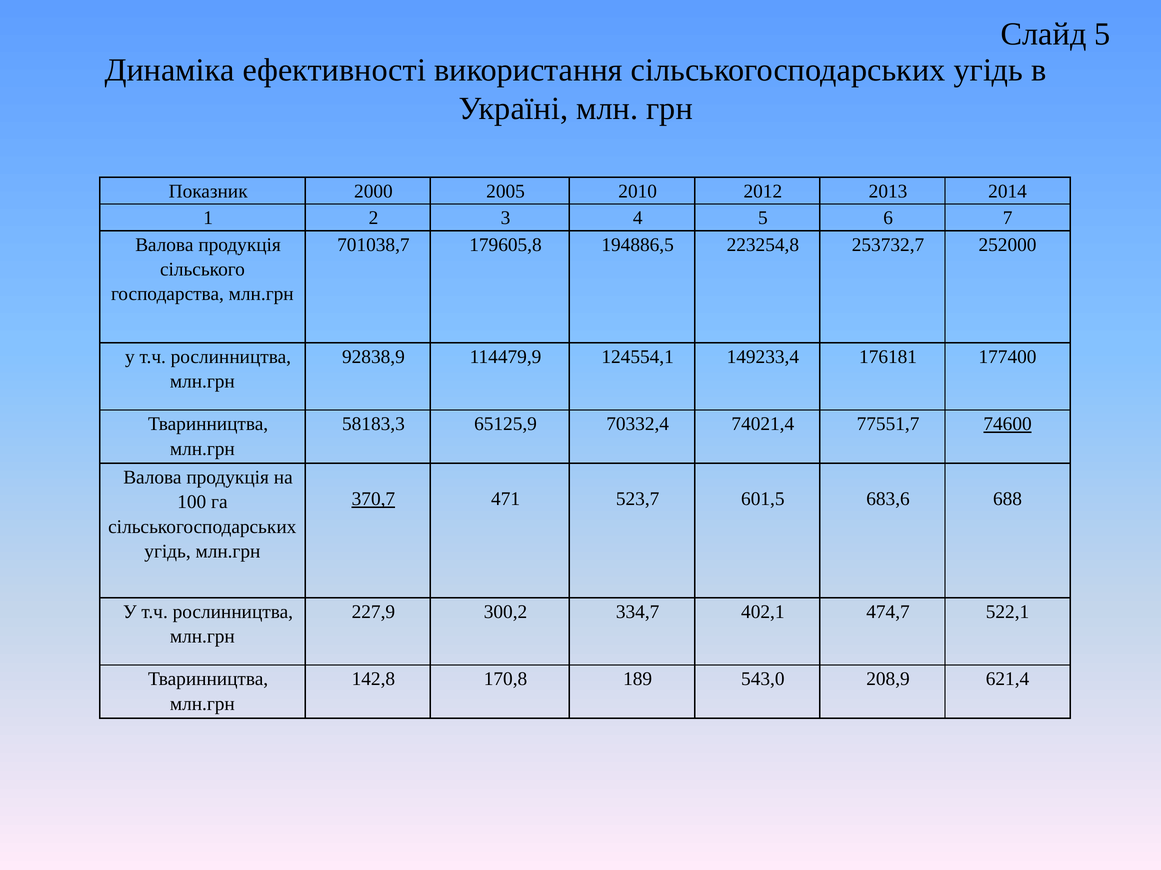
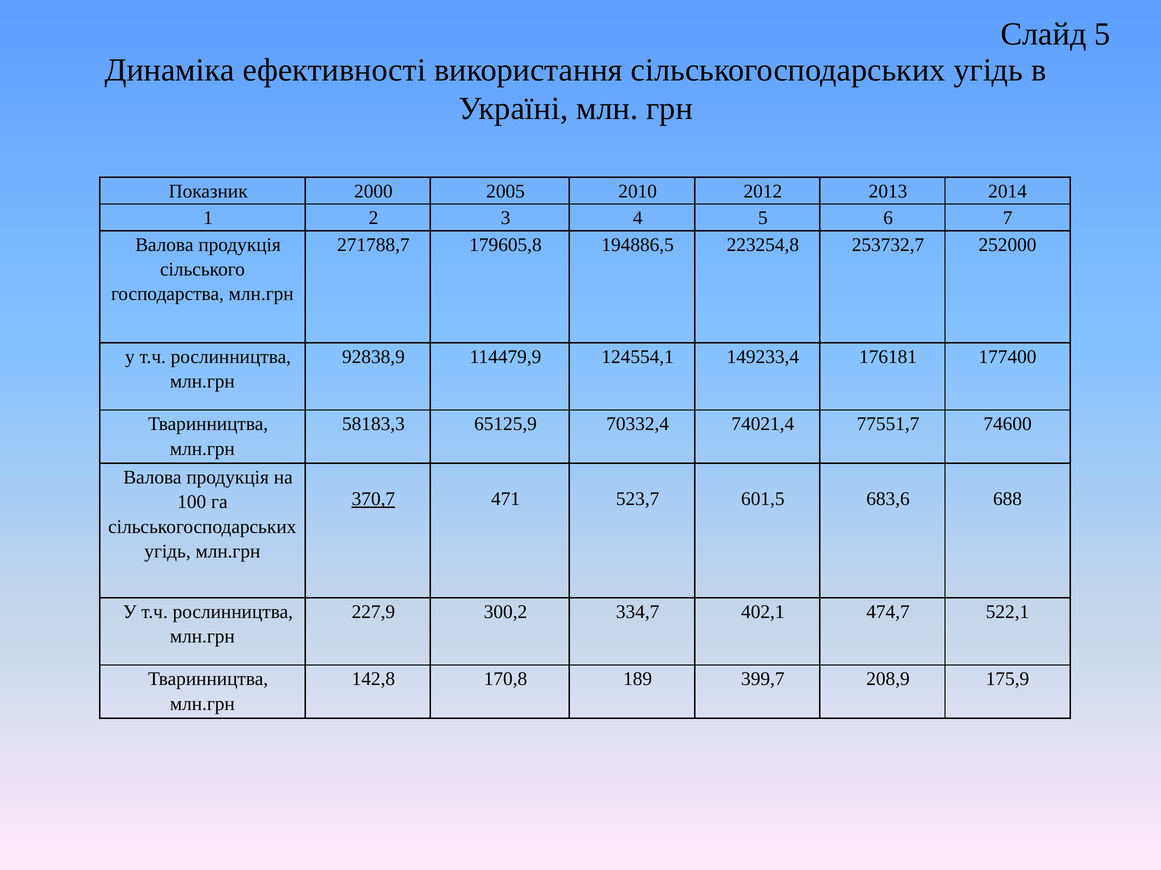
701038,7: 701038,7 -> 271788,7
74600 underline: present -> none
543,0: 543,0 -> 399,7
621,4: 621,4 -> 175,9
